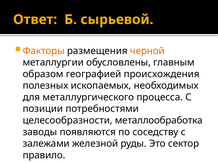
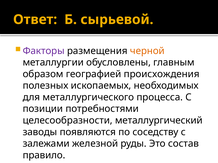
Факторы colour: orange -> purple
металлообработка: металлообработка -> металлургический
сектор: сектор -> состав
